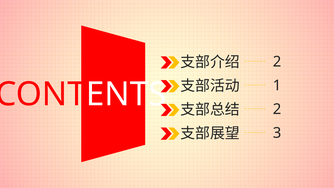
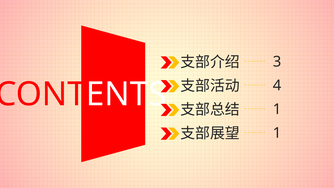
2 at (277, 62): 2 -> 3
1: 1 -> 4
2 at (277, 109): 2 -> 1
3 at (277, 133): 3 -> 1
